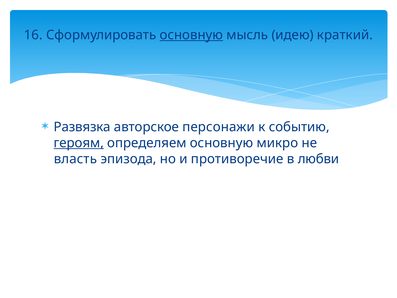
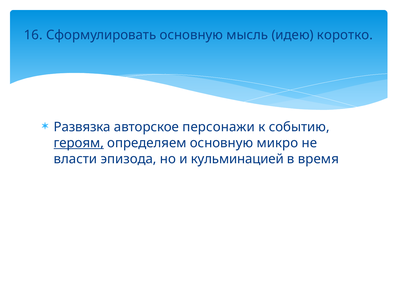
основную at (191, 35) underline: present -> none
краткий: краткий -> коротко
власть: власть -> власти
противоречие: противоречие -> кульминацией
любви: любви -> время
